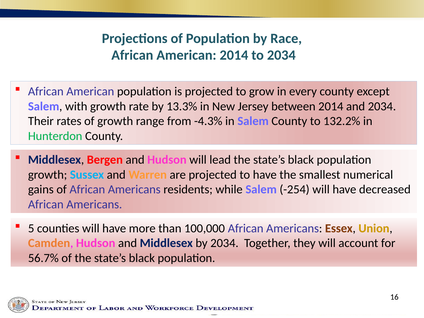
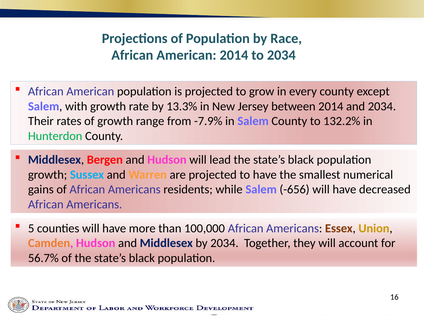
-4.3%: -4.3% -> -7.9%
-254: -254 -> -656
